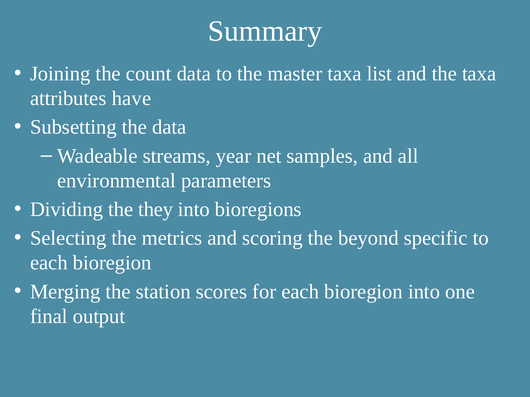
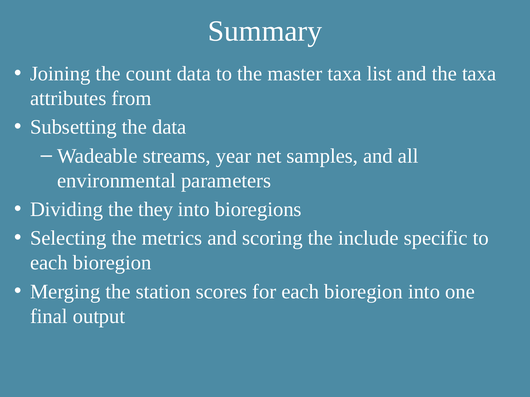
have: have -> from
beyond: beyond -> include
